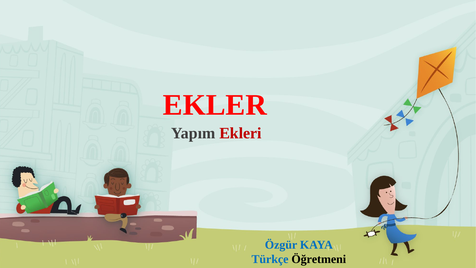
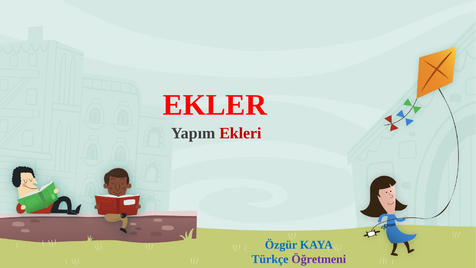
Öğretmeni colour: black -> purple
